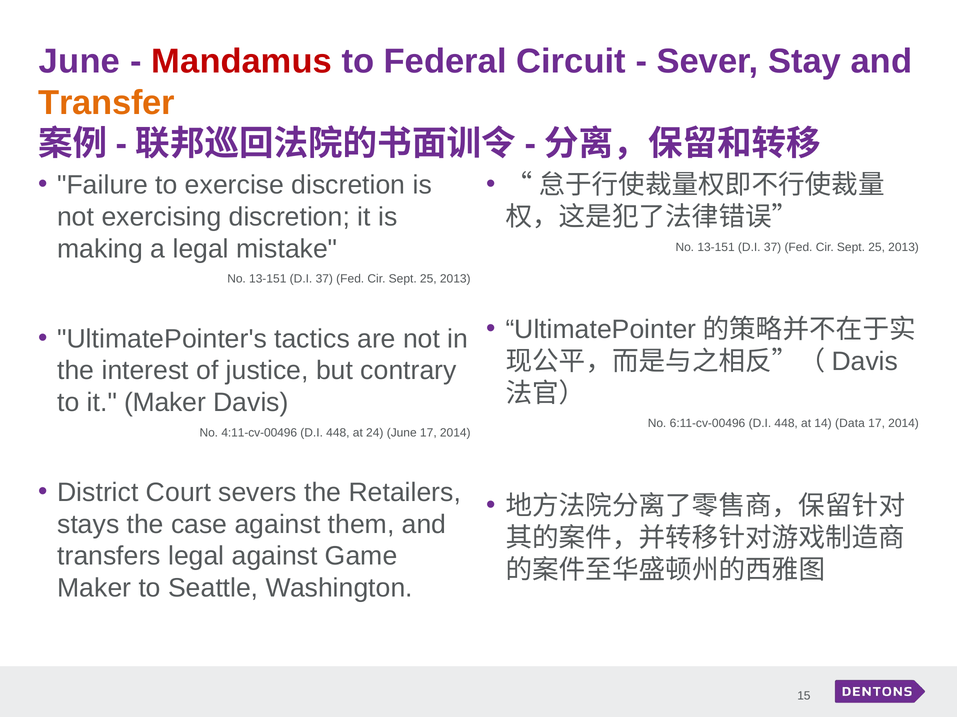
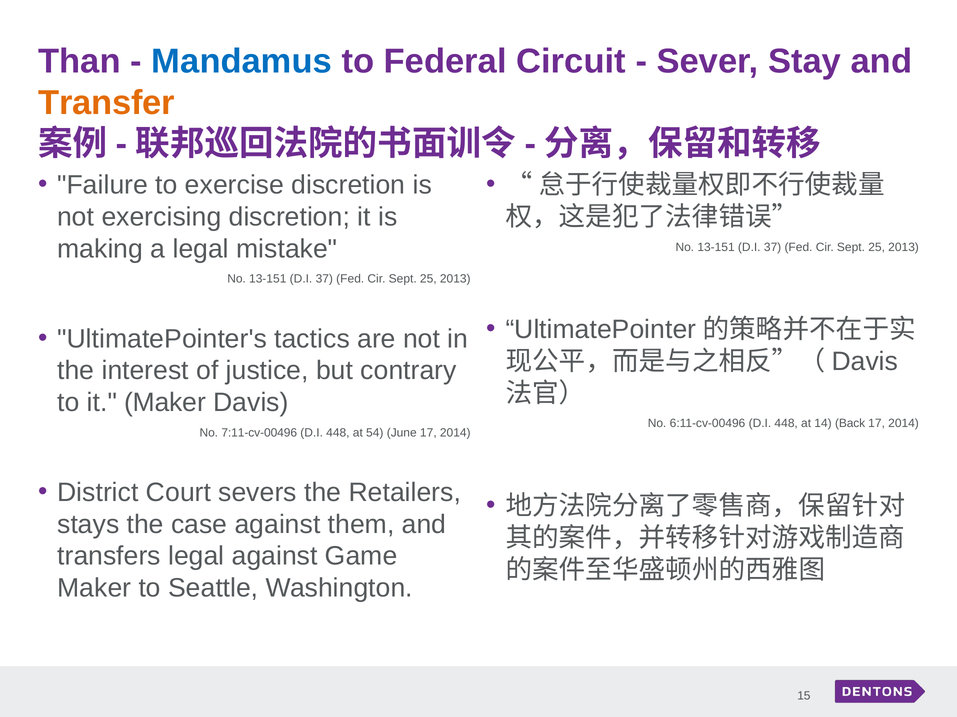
June at (79, 61): June -> Than
Mandamus colour: red -> blue
Data: Data -> Back
4:11-cv-00496: 4:11-cv-00496 -> 7:11-cv-00496
24: 24 -> 54
